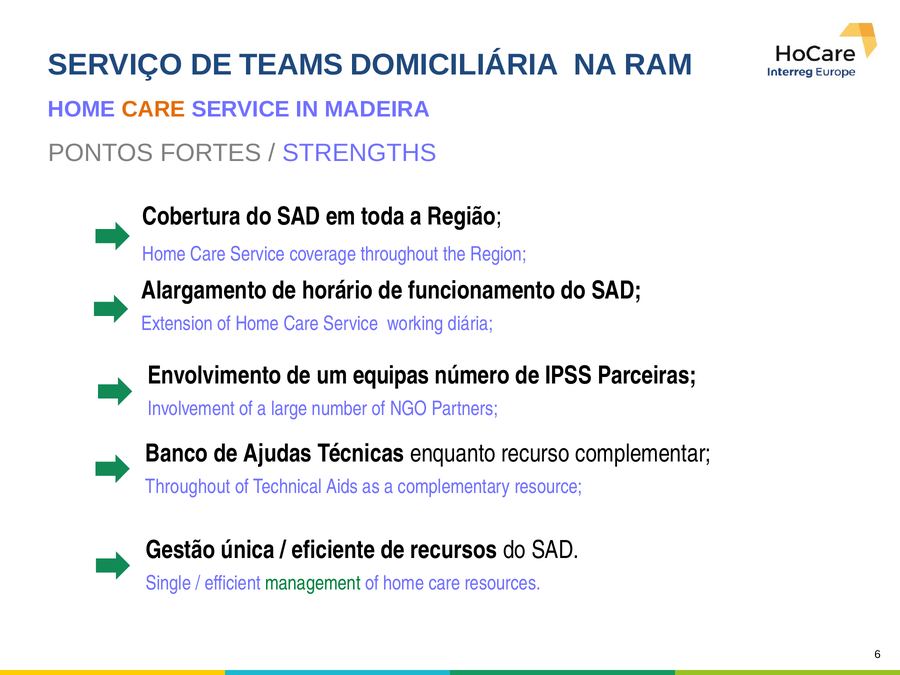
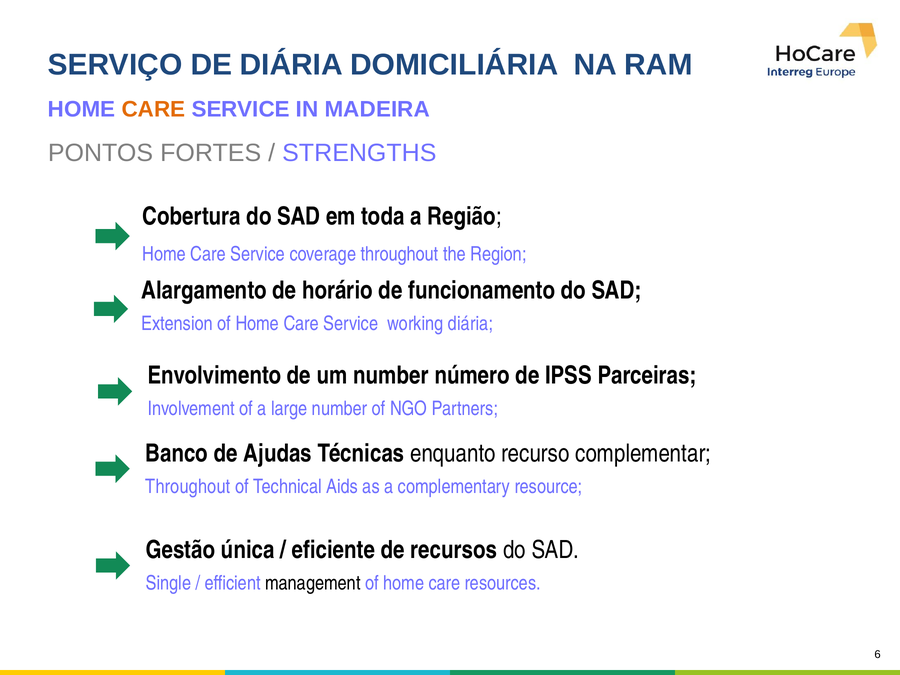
DE TEAMS: TEAMS -> DIÁRIA
um equipas: equipas -> number
management colour: green -> black
